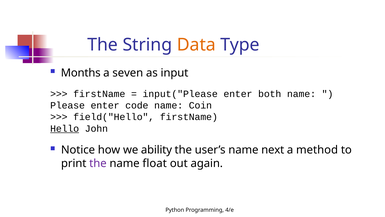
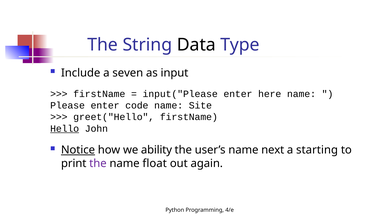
Data colour: orange -> black
Months: Months -> Include
both: both -> here
Coin: Coin -> Site
field("Hello: field("Hello -> greet("Hello
Notice underline: none -> present
method: method -> starting
